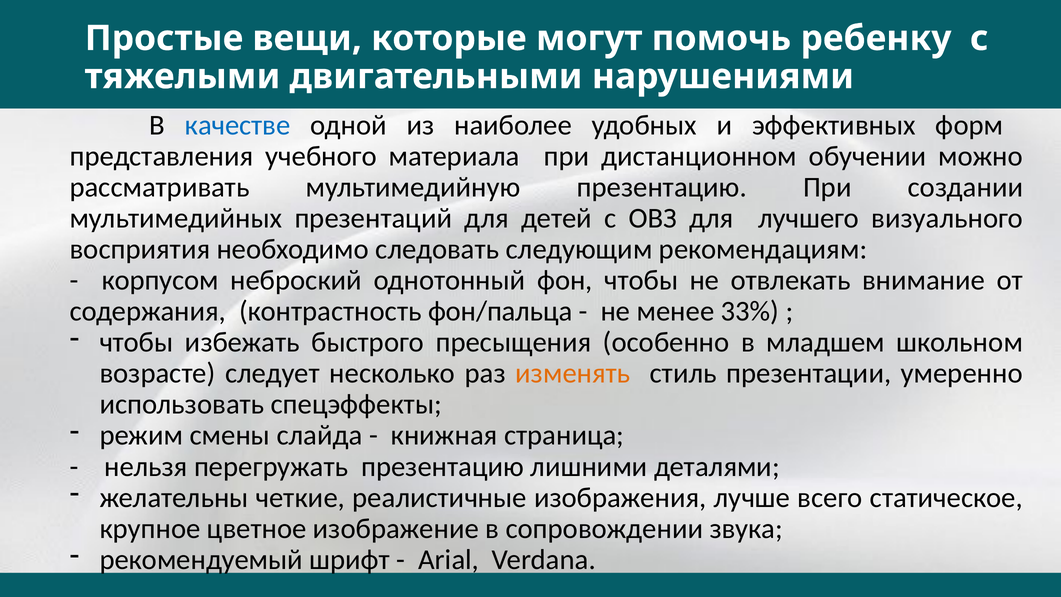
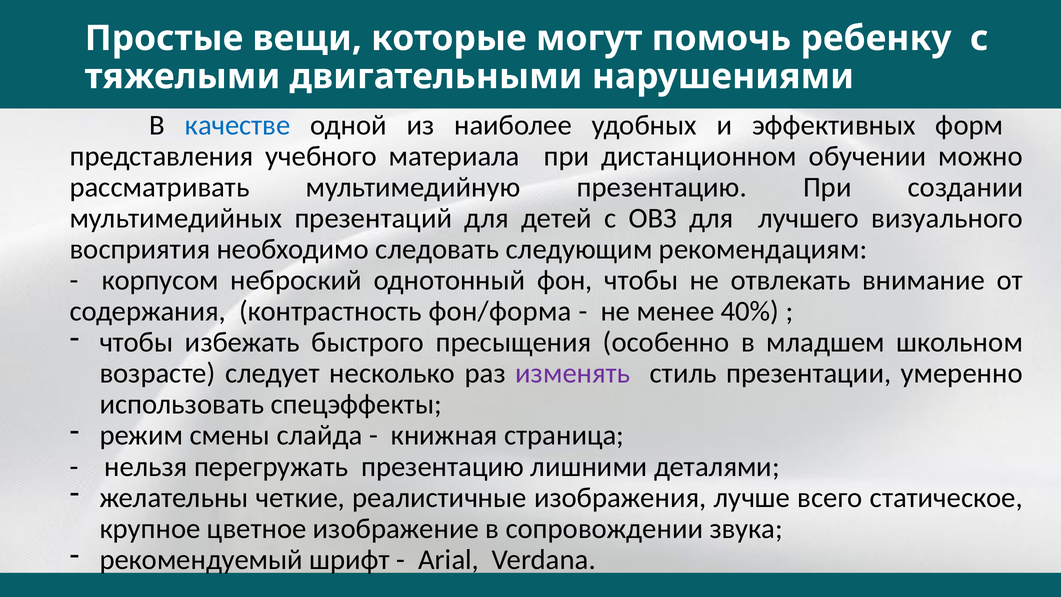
фон/пальца: фон/пальца -> фон/форма
33%: 33% -> 40%
изменять colour: orange -> purple
